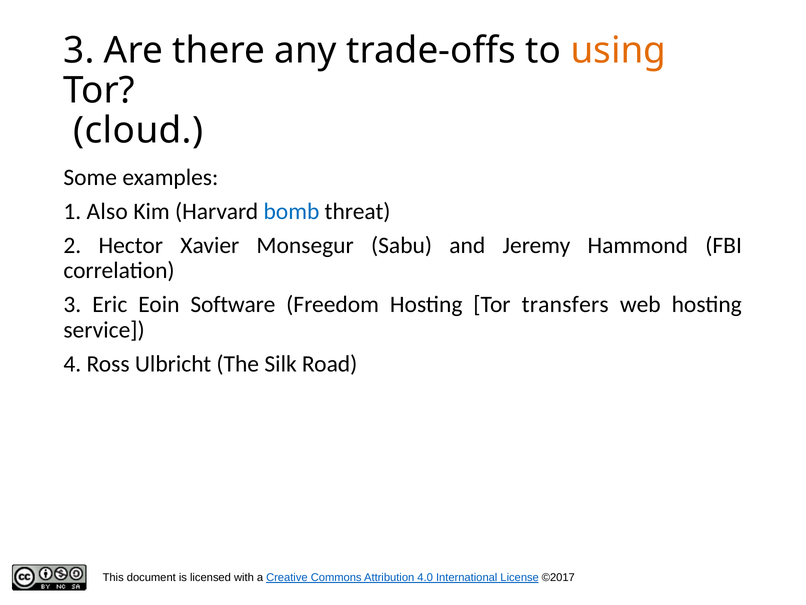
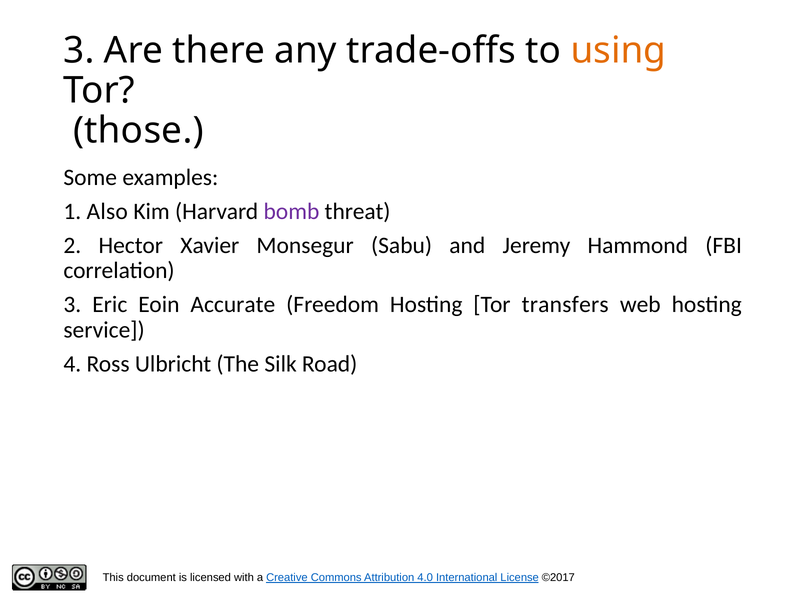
cloud: cloud -> those
bomb colour: blue -> purple
Software: Software -> Accurate
